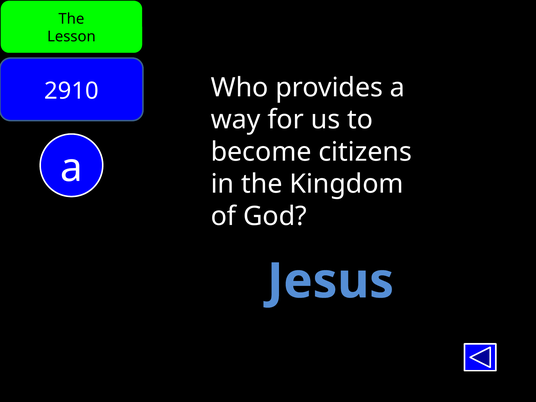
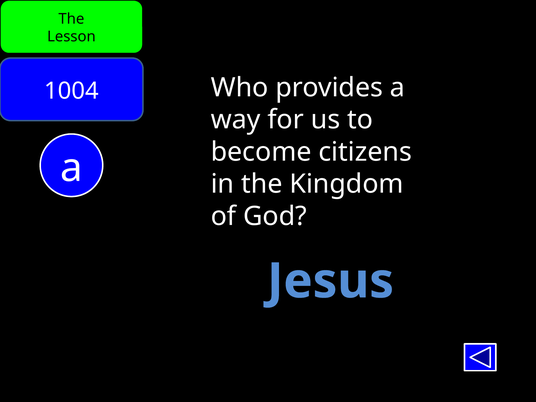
2910: 2910 -> 1004
